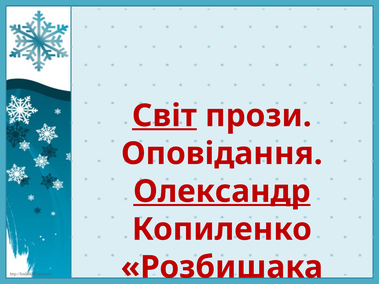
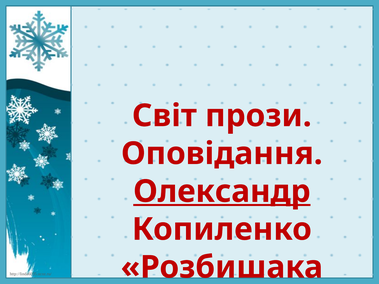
Світ underline: present -> none
